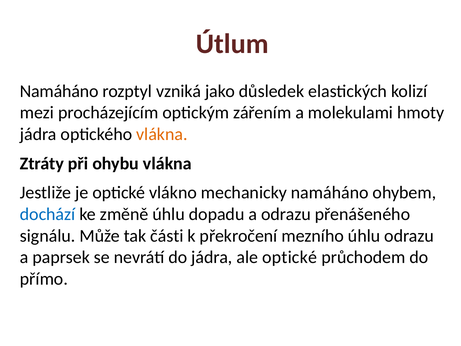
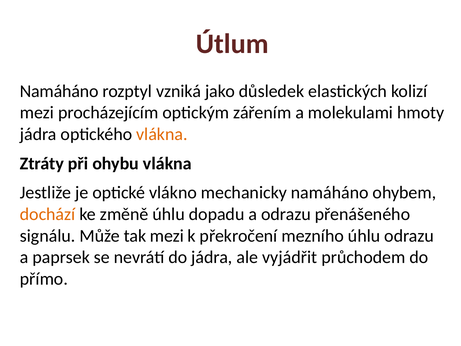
dochází colour: blue -> orange
tak části: části -> mezi
ale optické: optické -> vyjádřit
